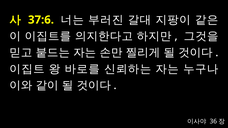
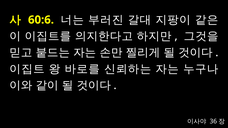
37:6: 37:6 -> 60:6
